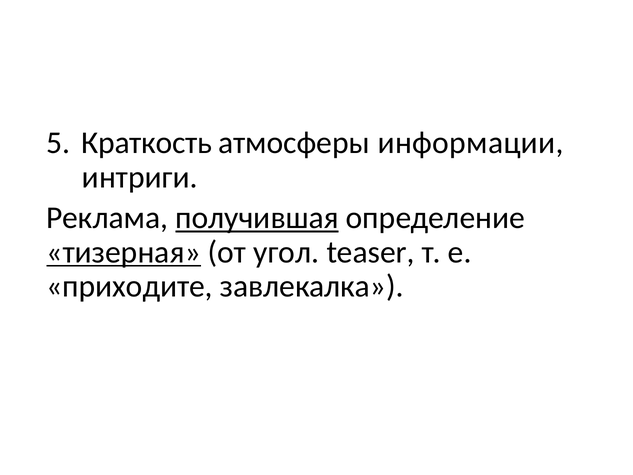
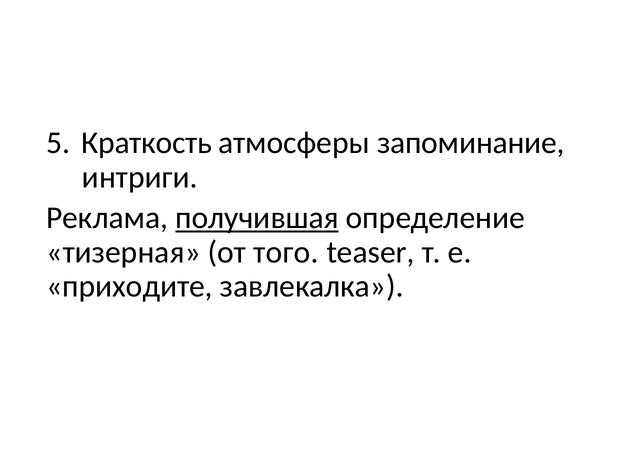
информации: информации -> запоминание
тизерная underline: present -> none
угол: угол -> того
